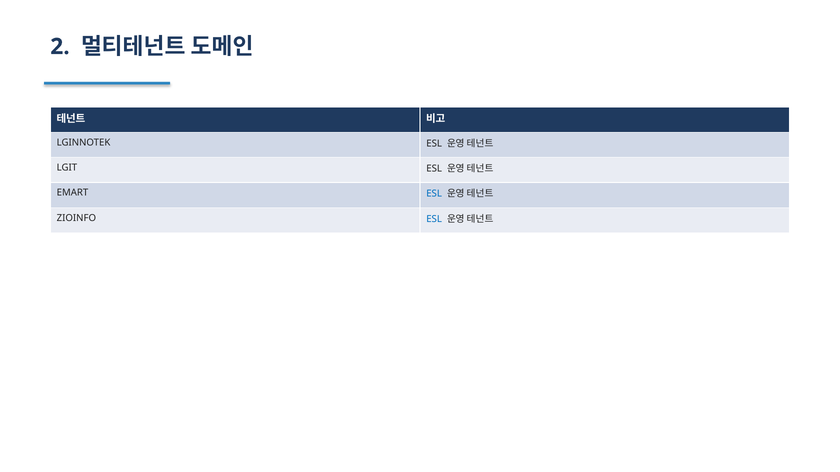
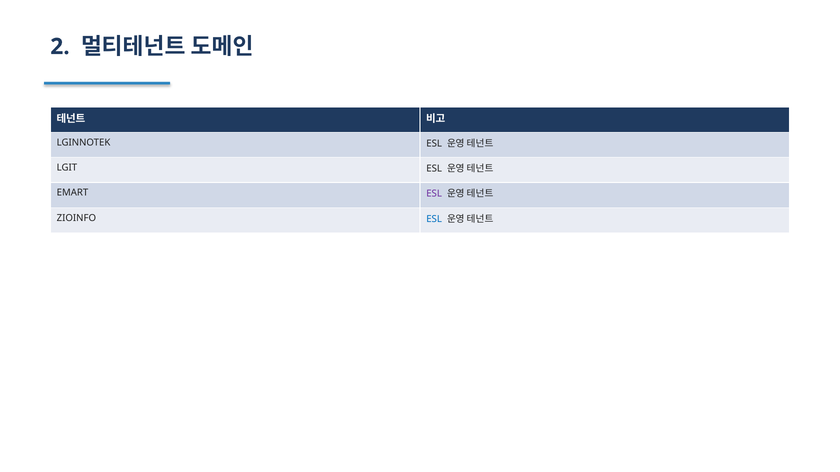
ESL at (434, 194) colour: blue -> purple
